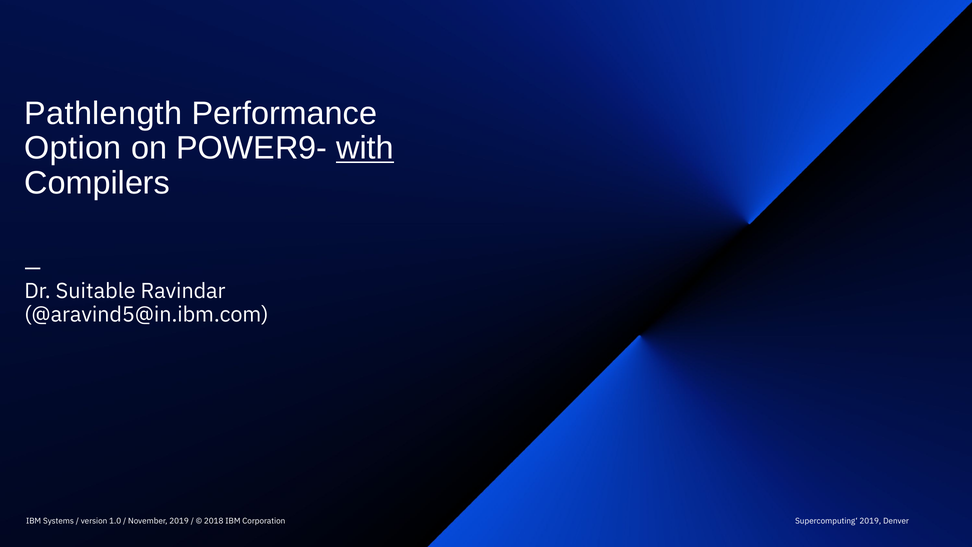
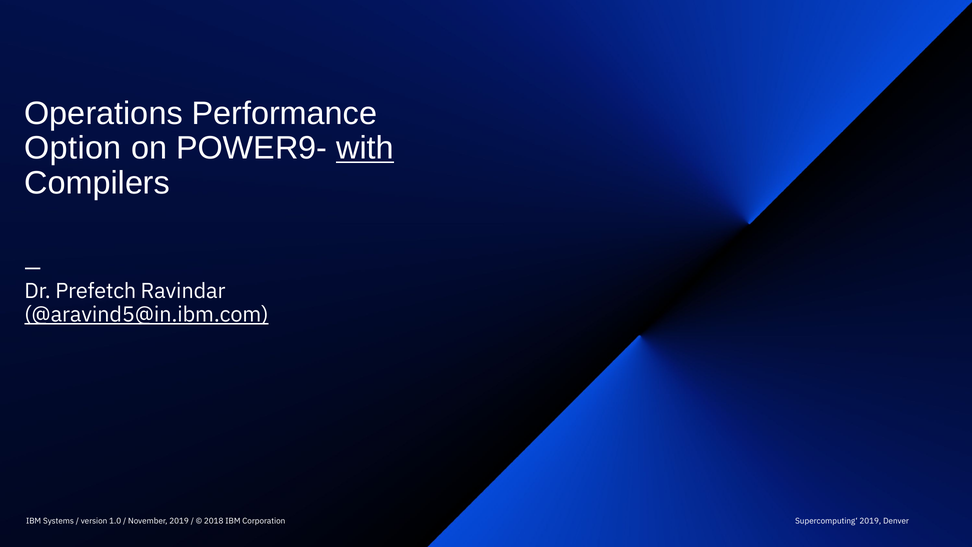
Pathlength: Pathlength -> Operations
Suitable: Suitable -> Prefetch
@aravind5@in.ibm.com underline: none -> present
